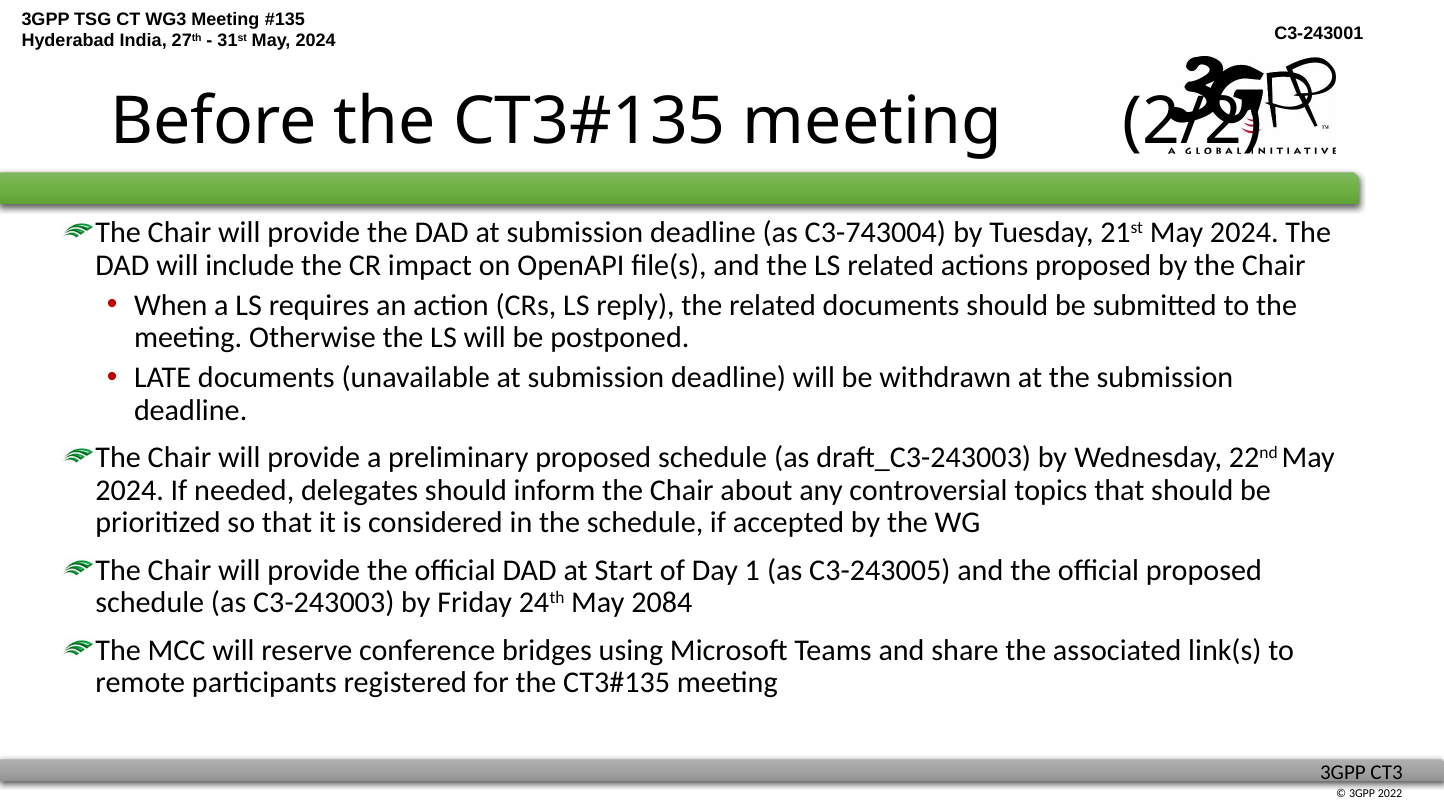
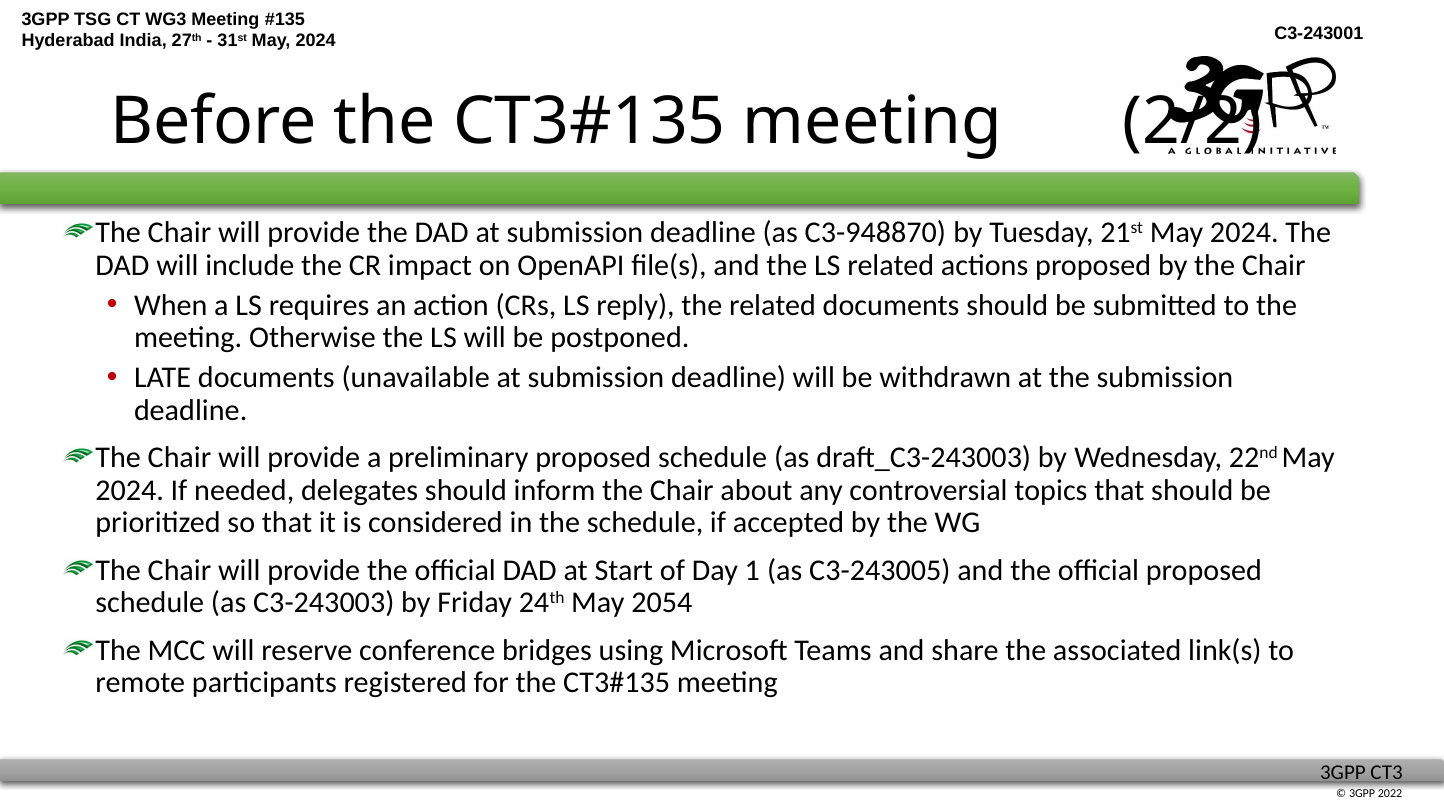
C3-743004: C3-743004 -> C3-948870
2084: 2084 -> 2054
